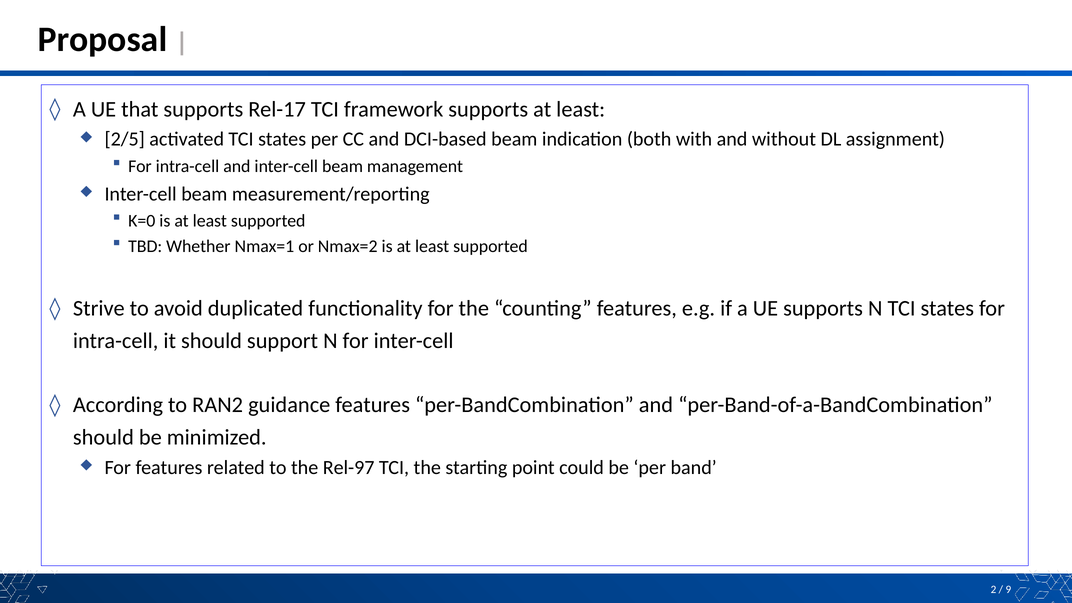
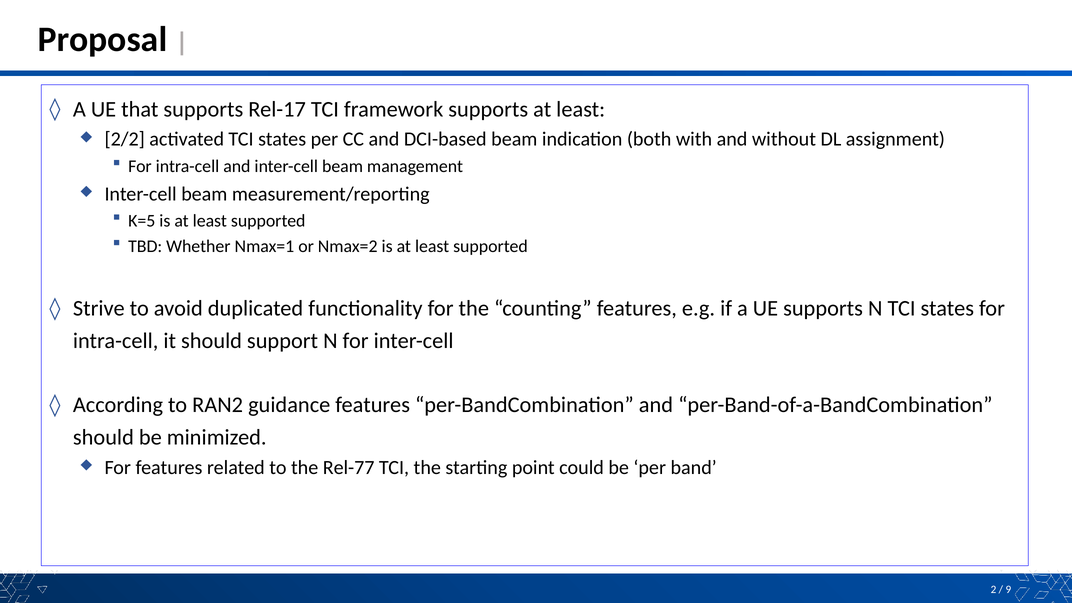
2/5: 2/5 -> 2/2
K=0: K=0 -> K=5
Rel-97: Rel-97 -> Rel-77
